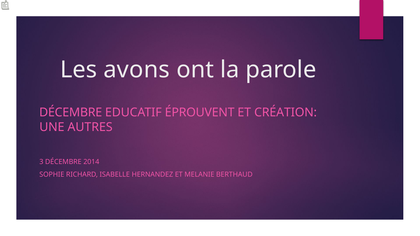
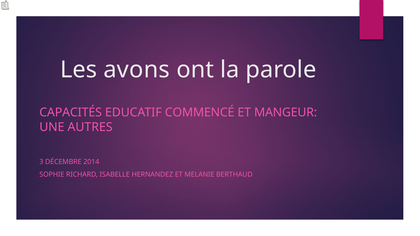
DÉCEMBRE at (71, 113): DÉCEMBRE -> CAPACITÉS
ÉPROUVENT: ÉPROUVENT -> COMMENCÉ
CRÉATION: CRÉATION -> MANGEUR
